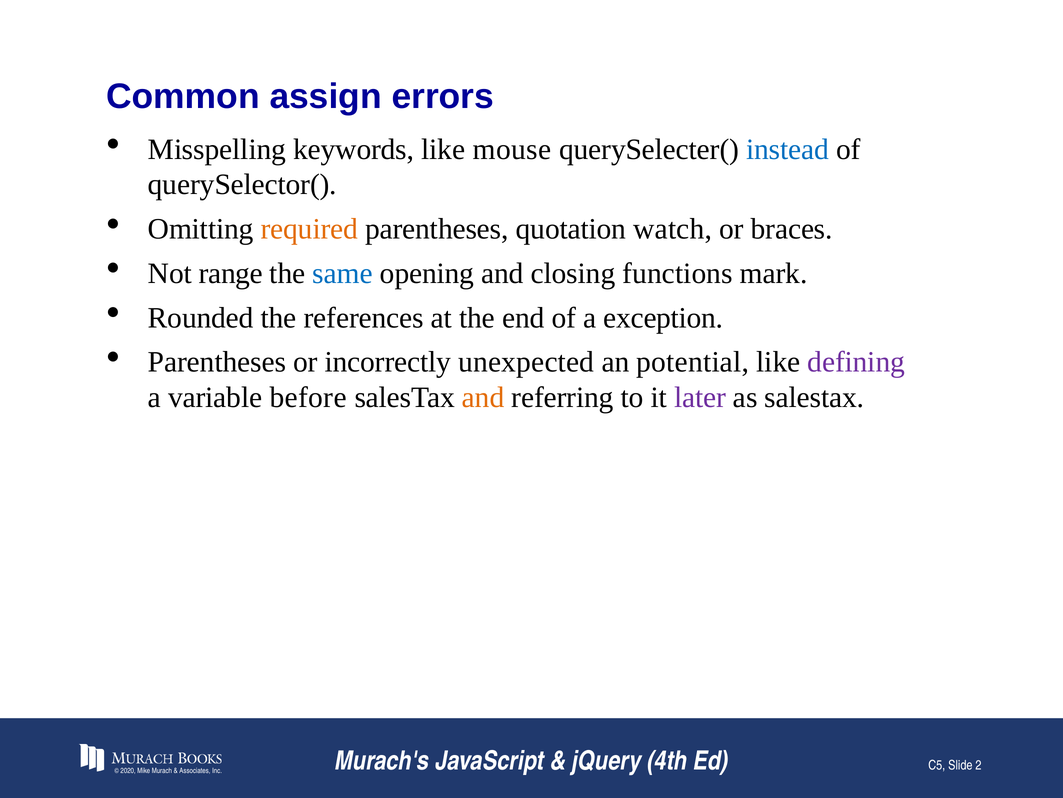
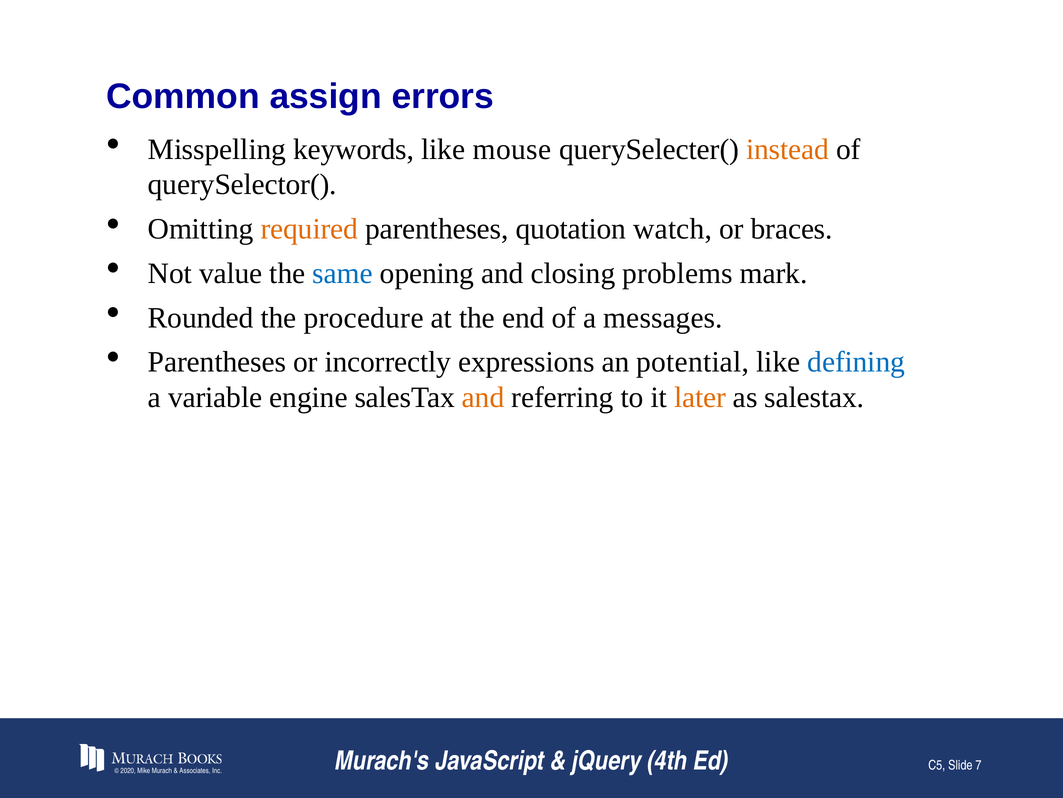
instead colour: blue -> orange
range: range -> value
functions: functions -> problems
references: references -> procedure
exception: exception -> messages
unexpected: unexpected -> expressions
defining colour: purple -> blue
before: before -> engine
later colour: purple -> orange
2: 2 -> 7
